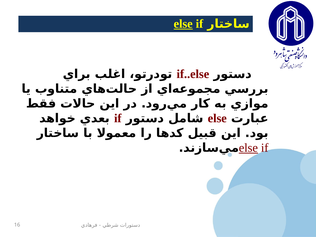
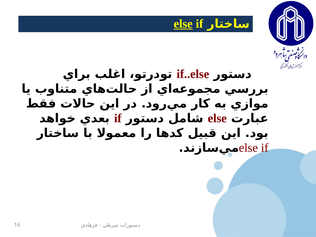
else at (248, 148) underline: present -> none
